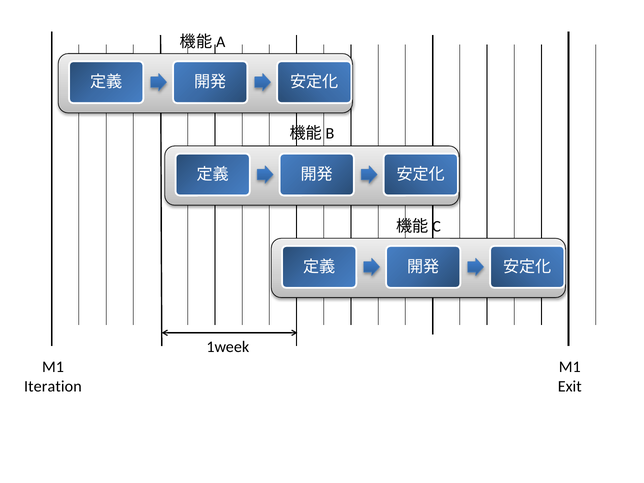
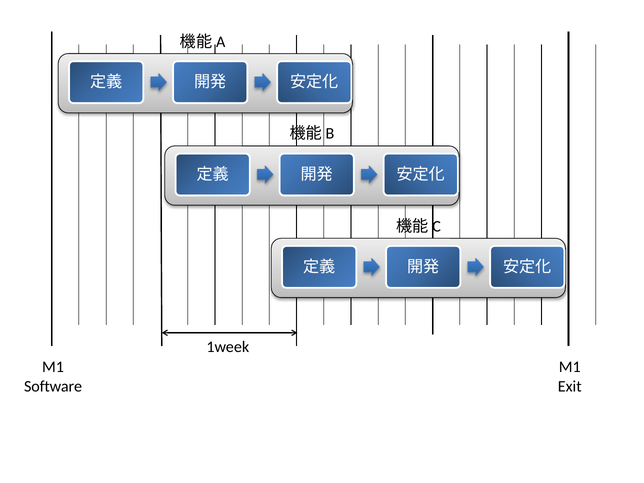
Iteration: Iteration -> Software
